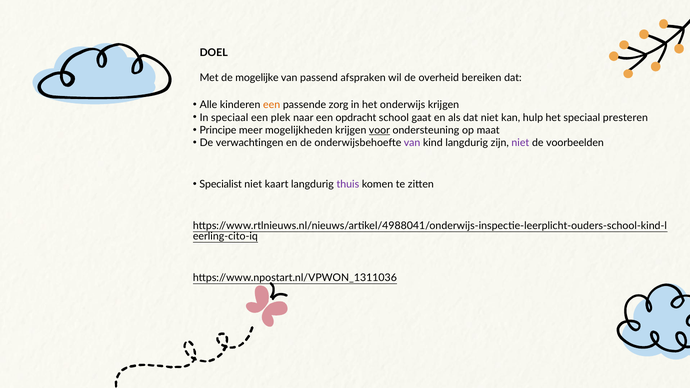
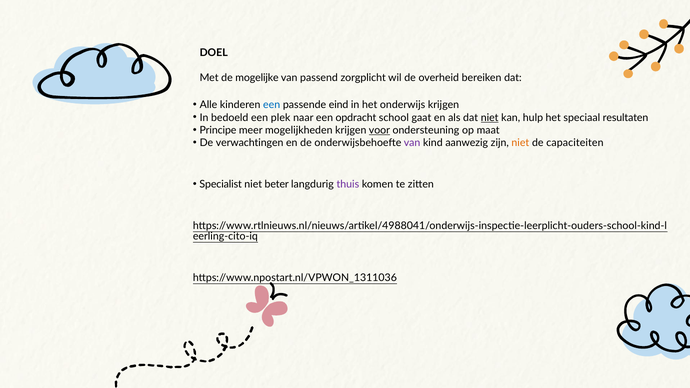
afspraken: afspraken -> zorgplicht
een at (272, 105) colour: orange -> blue
zorg: zorg -> eind
In speciaal: speciaal -> bedoeld
niet at (490, 118) underline: none -> present
presteren: presteren -> resultaten
kind langdurig: langdurig -> aanwezig
niet at (520, 143) colour: purple -> orange
voorbeelden: voorbeelden -> capaciteiten
kaart: kaart -> beter
